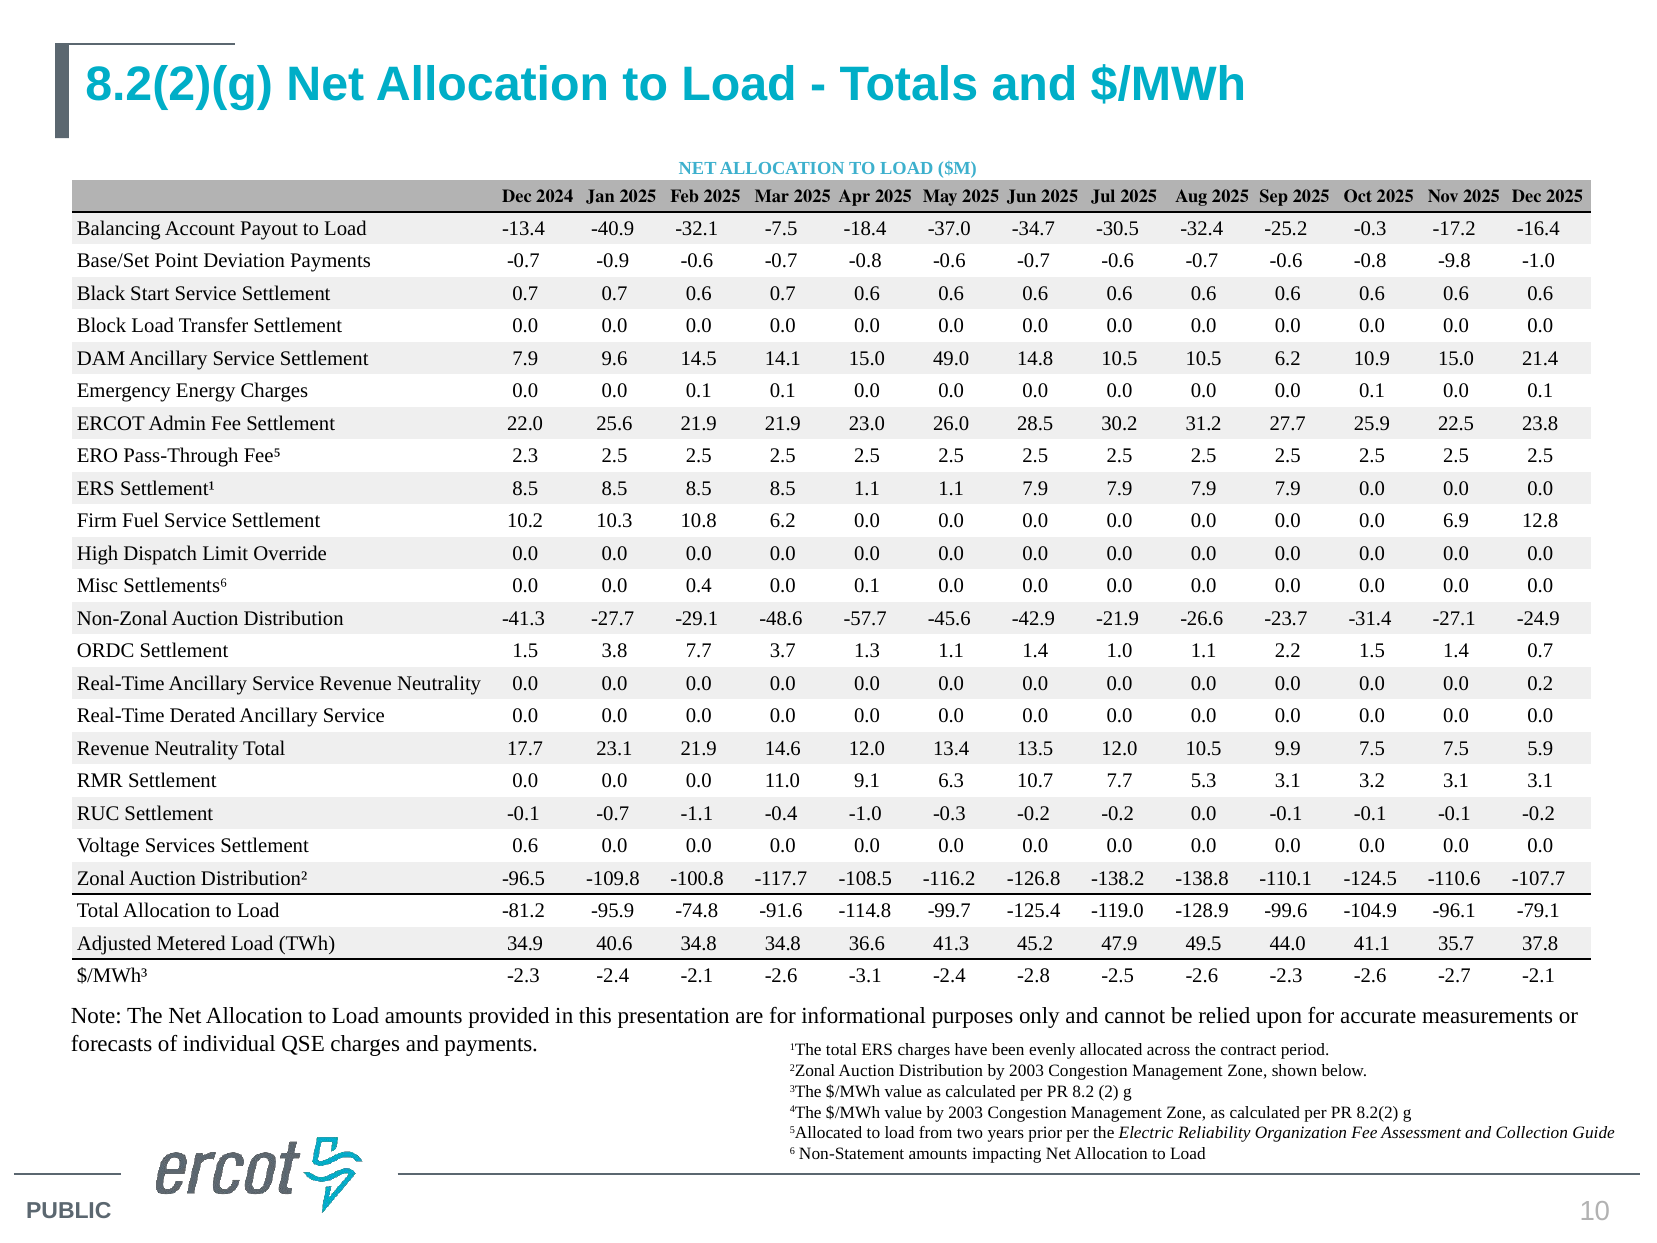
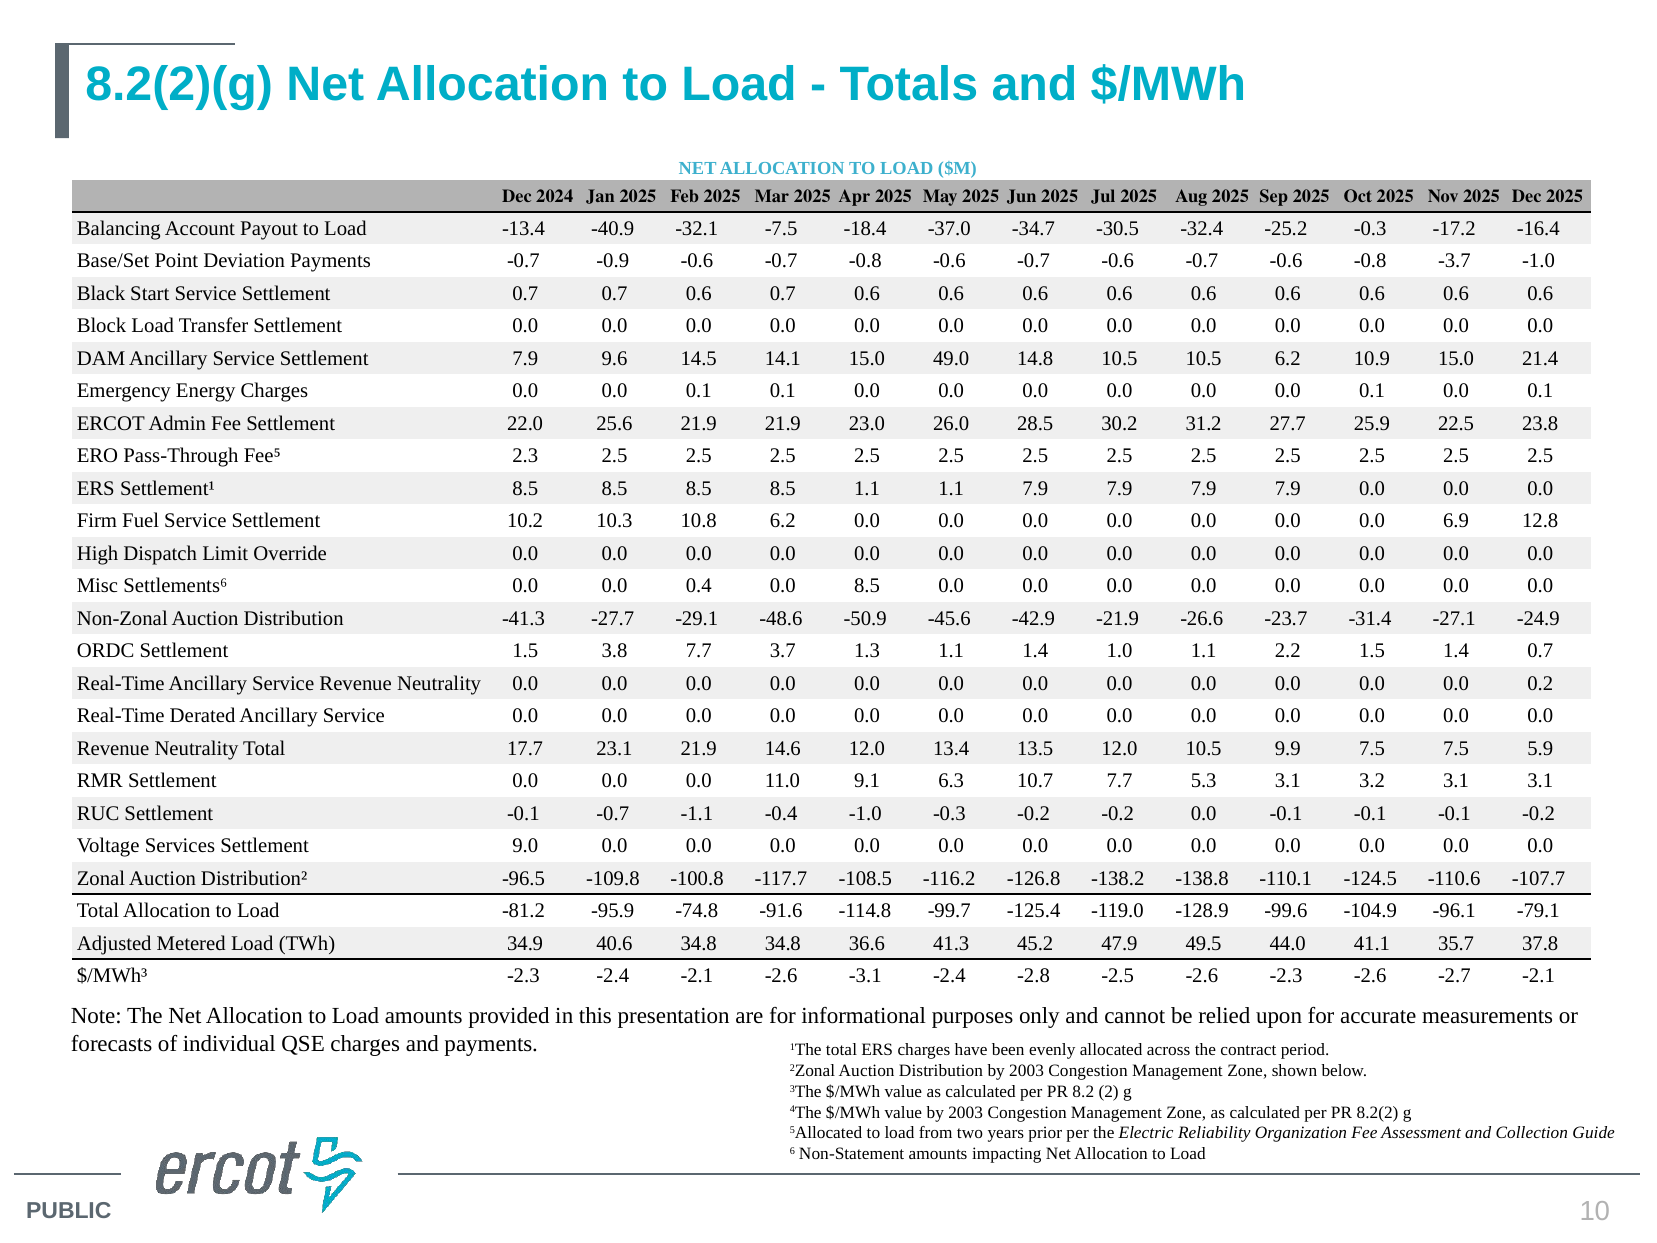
-9.8: -9.8 -> -3.7
0.4 0.0 0.1: 0.1 -> 8.5
-57.7: -57.7 -> -50.9
Settlement 0.6: 0.6 -> 9.0
